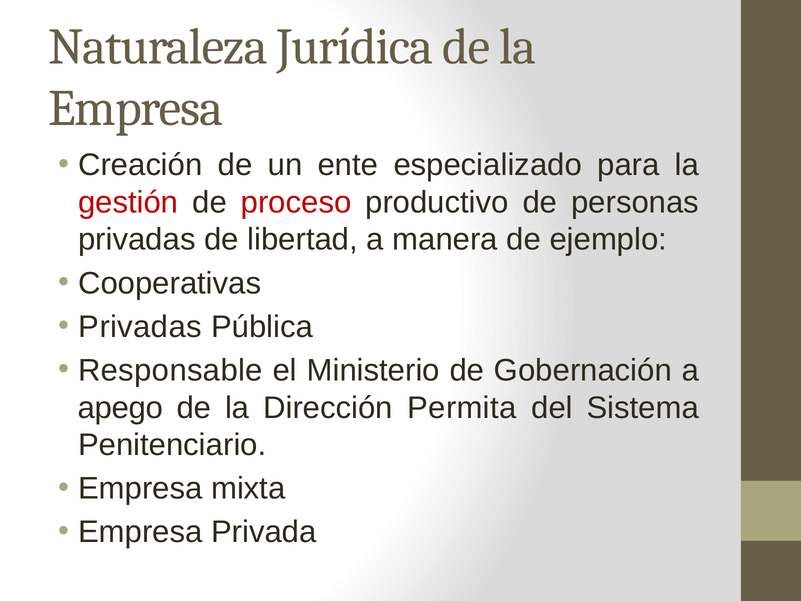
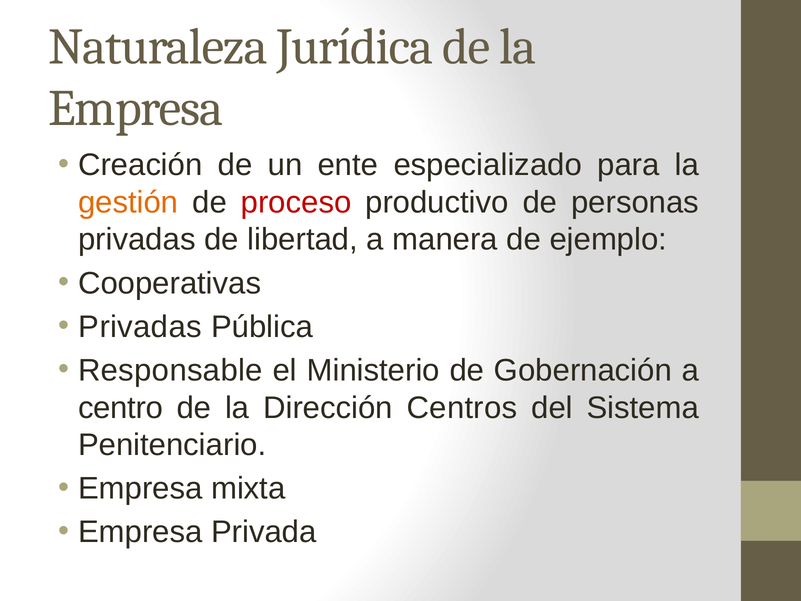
gestión colour: red -> orange
apego: apego -> centro
Permita: Permita -> Centros
